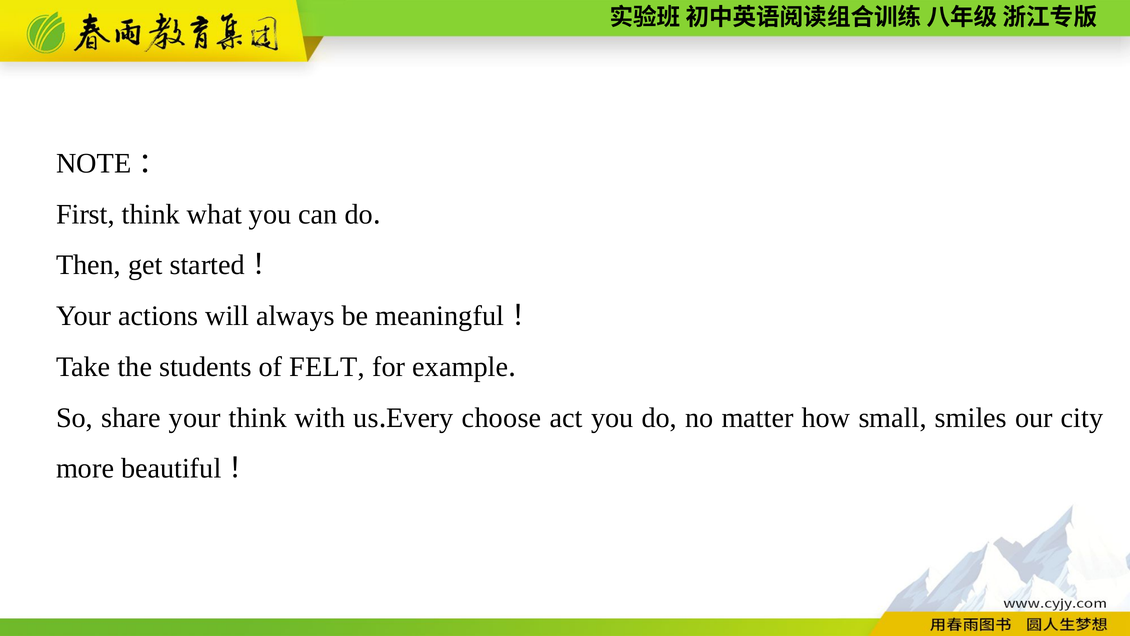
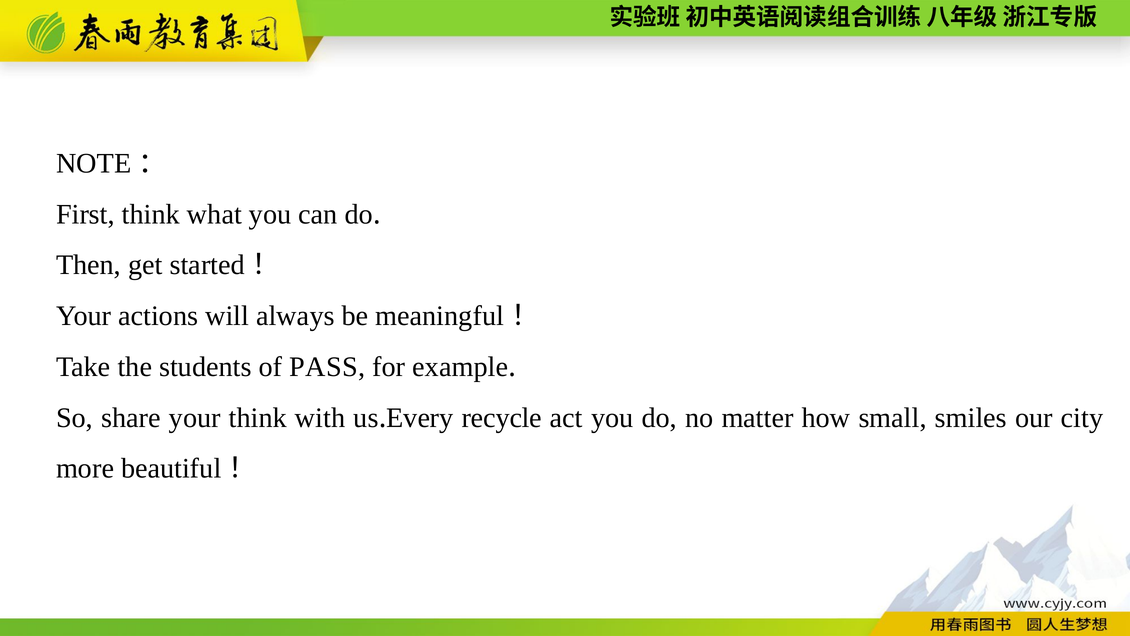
FELT: FELT -> PASS
choose: choose -> recycle
